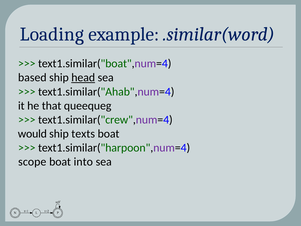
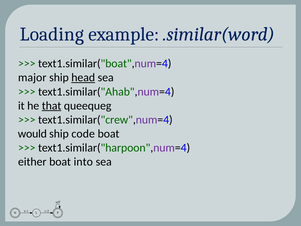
based: based -> major
that underline: none -> present
texts: texts -> code
scope: scope -> either
